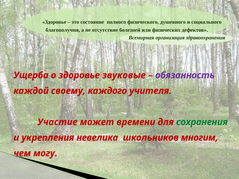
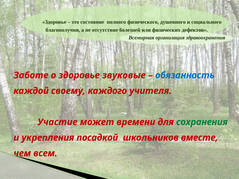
Ущерба: Ущерба -> Заботе
обязанность colour: purple -> blue
невелика: невелика -> посадкой
многим: многим -> вместе
могу: могу -> всем
